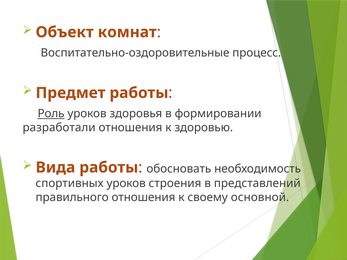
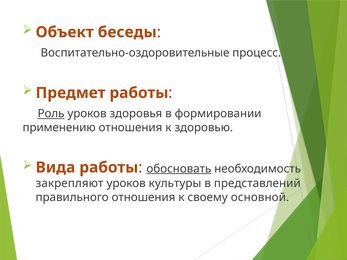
комнат: комнат -> беседы
разработали: разработали -> применению
обосновать underline: none -> present
спортивных: спортивных -> закрепляют
строения: строения -> культуры
